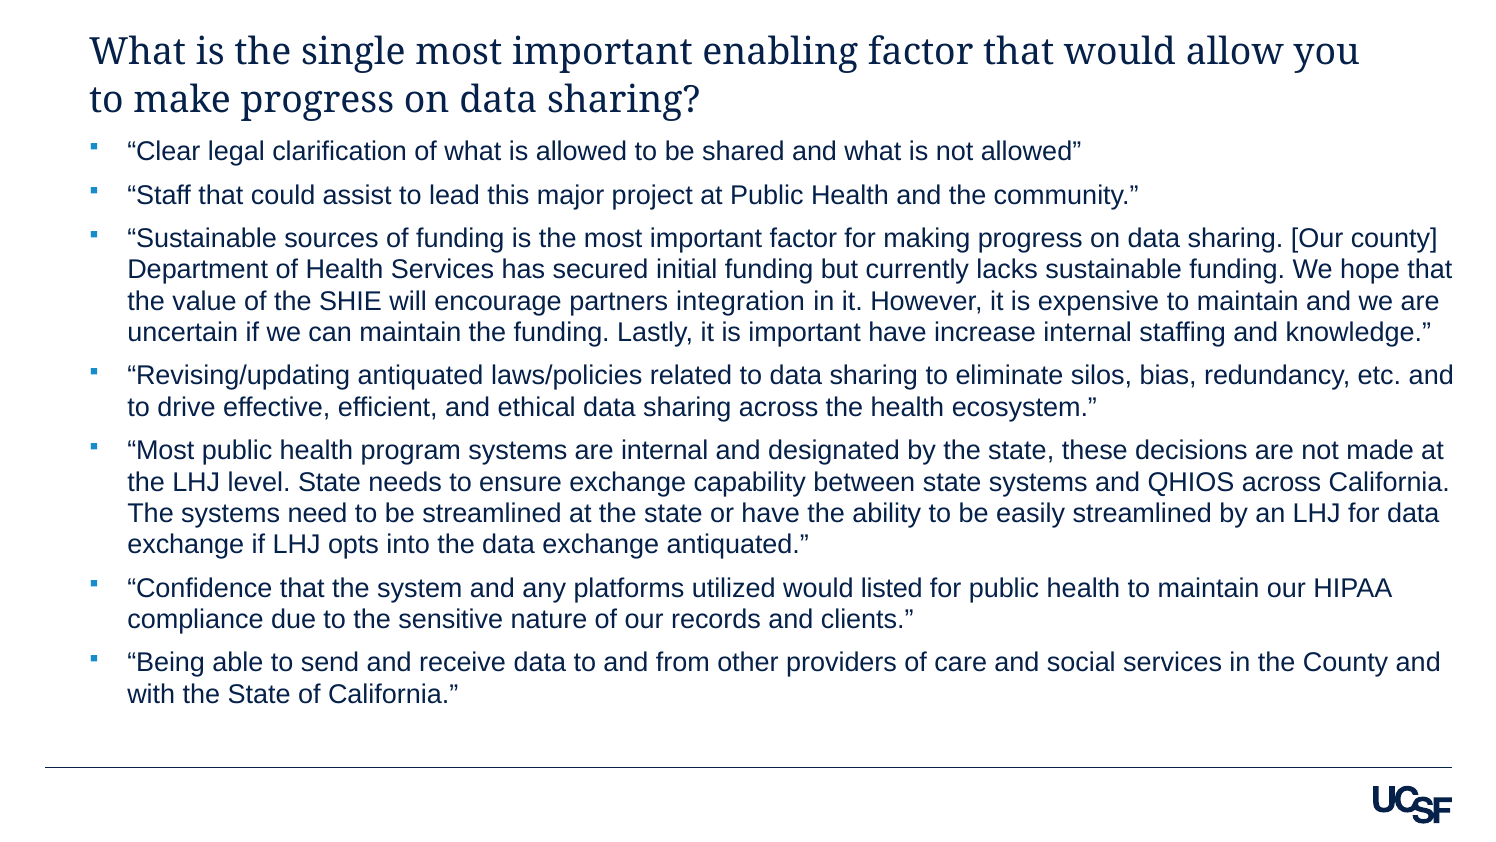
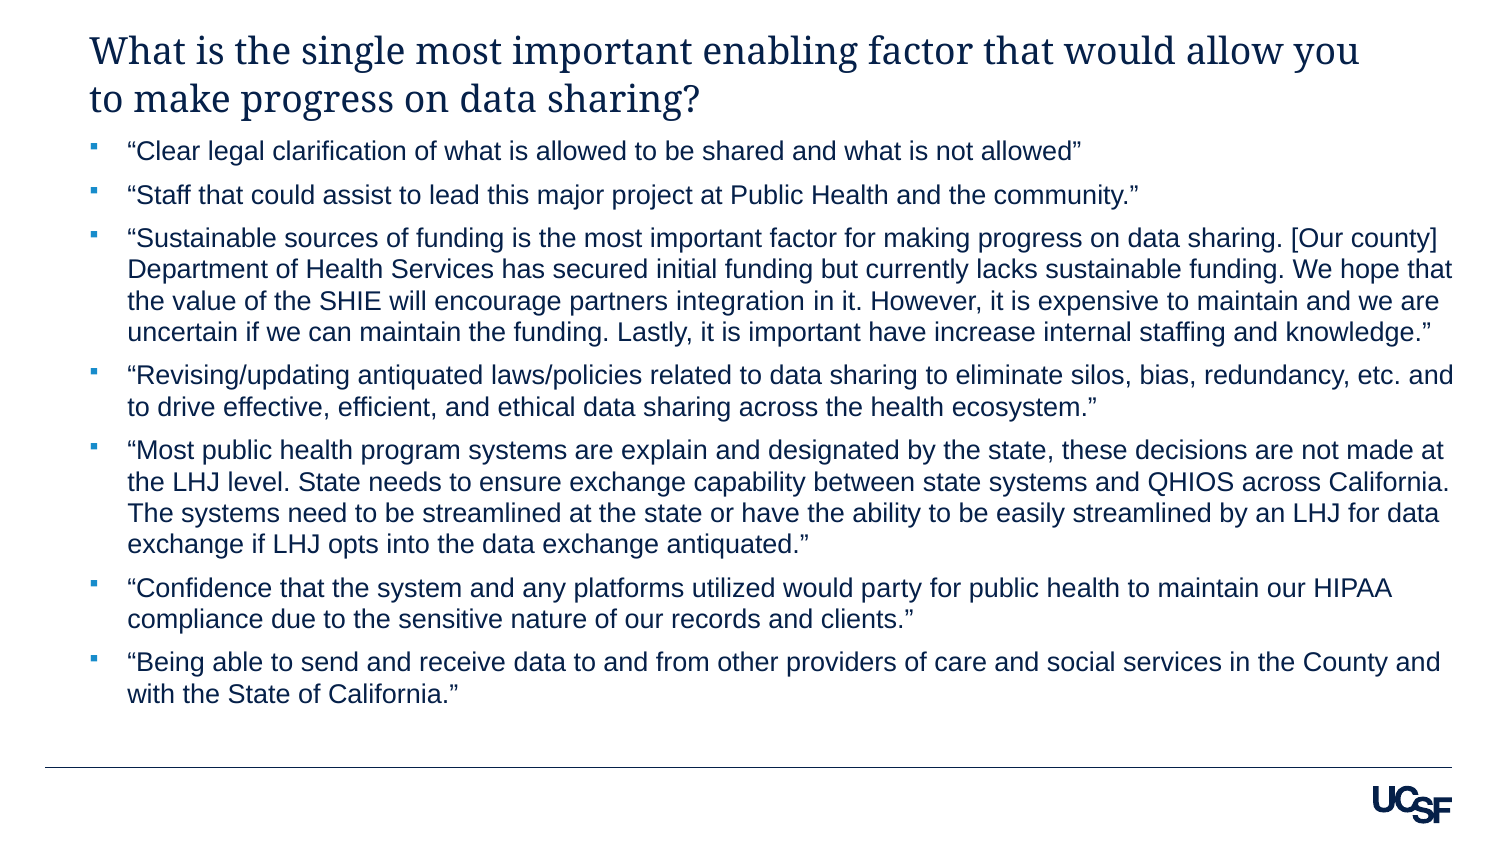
are internal: internal -> explain
listed: listed -> party
